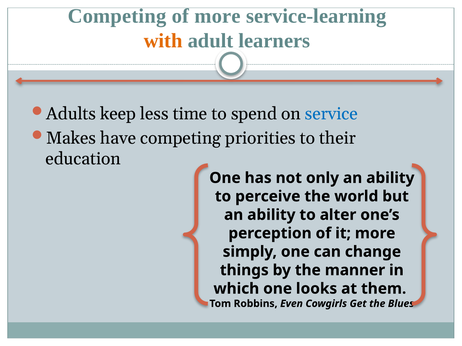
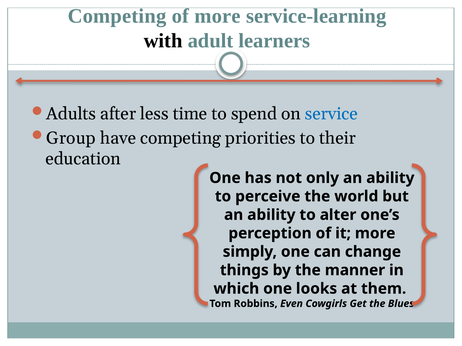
with colour: orange -> black
keep: keep -> after
Makes: Makes -> Group
